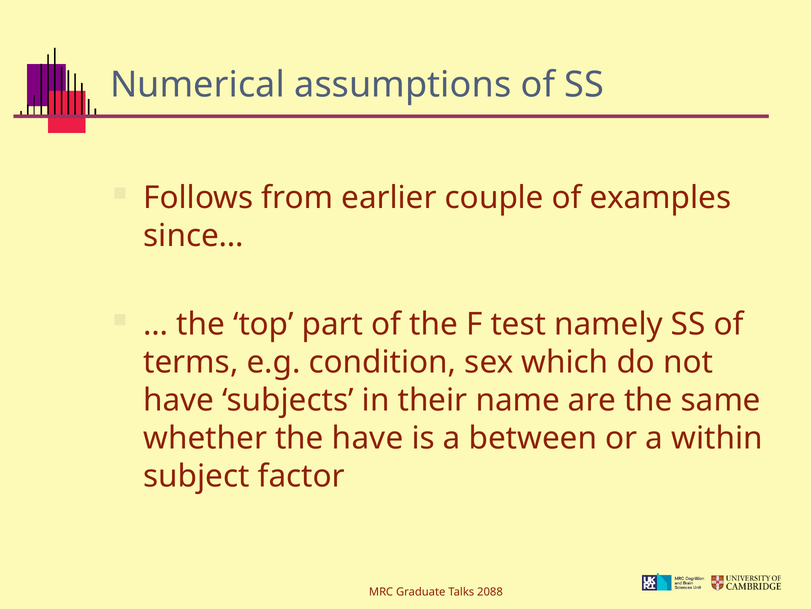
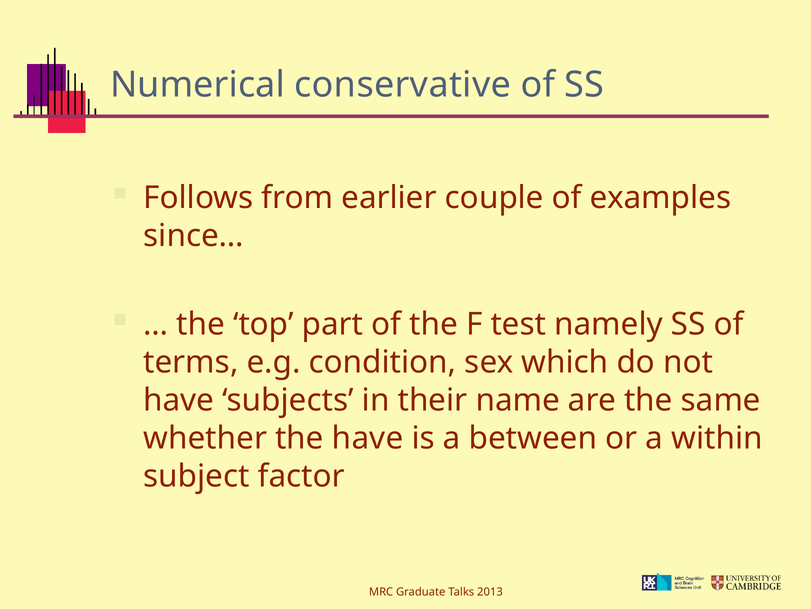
assumptions: assumptions -> conservative
2088: 2088 -> 2013
